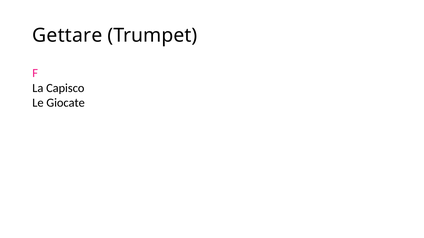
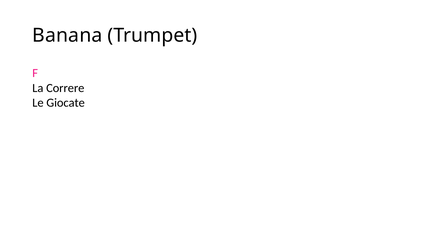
Gettare: Gettare -> Banana
Capisco: Capisco -> Correre
